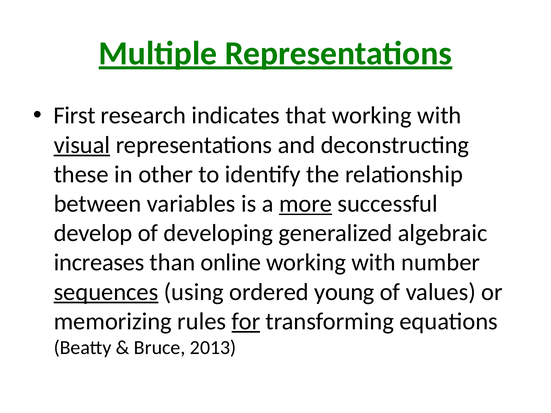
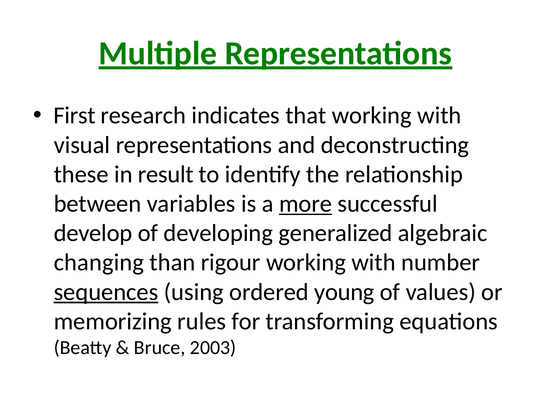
visual underline: present -> none
other: other -> result
increases: increases -> changing
online: online -> rigour
for underline: present -> none
2013: 2013 -> 2003
